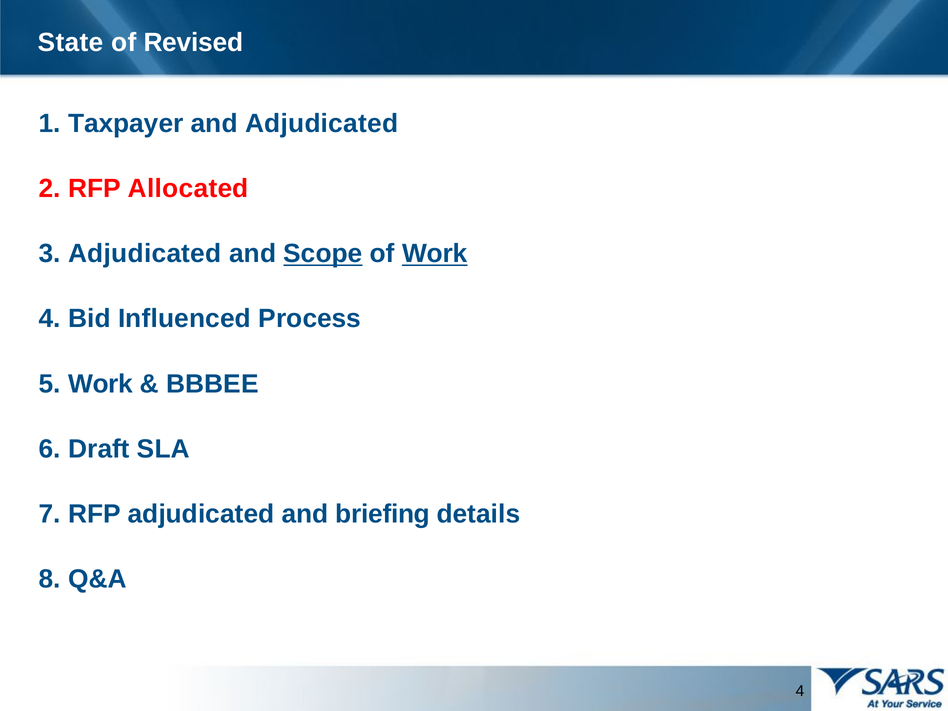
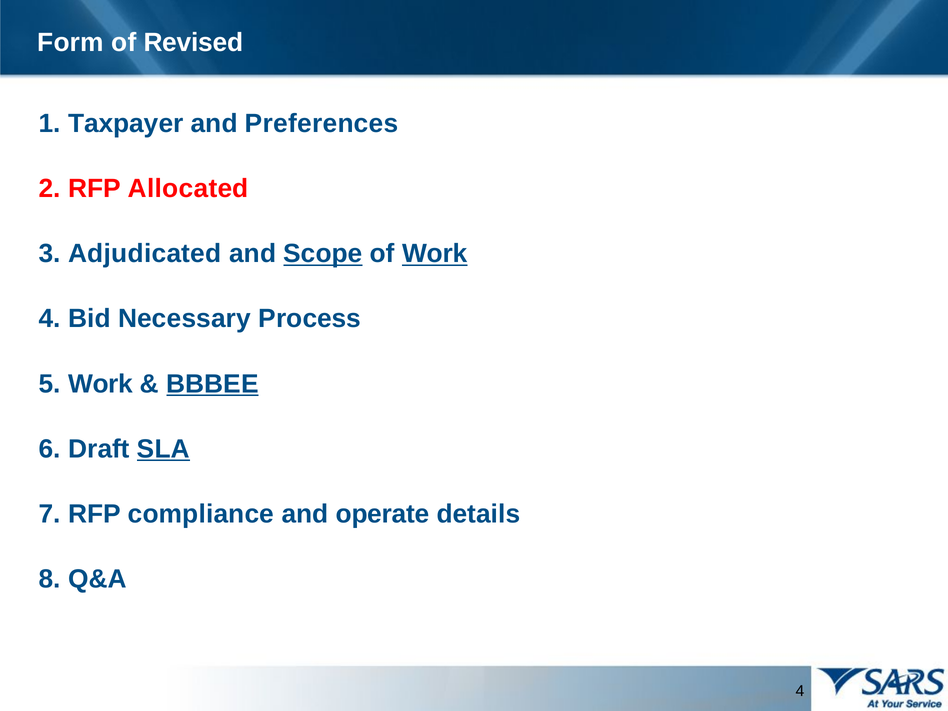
State: State -> Form
and Adjudicated: Adjudicated -> Preferences
Influenced: Influenced -> Necessary
BBBEE underline: none -> present
SLA underline: none -> present
RFP adjudicated: adjudicated -> compliance
briefing: briefing -> operate
